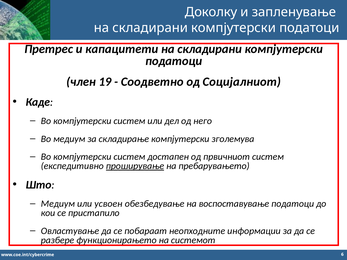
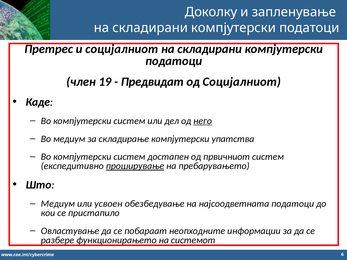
и капацитети: капацитети -> социјалниот
Соодветно: Соодветно -> Предвидат
него underline: none -> present
зголемува: зголемува -> упатства
воспоставување: воспоставување -> најсоодветната
